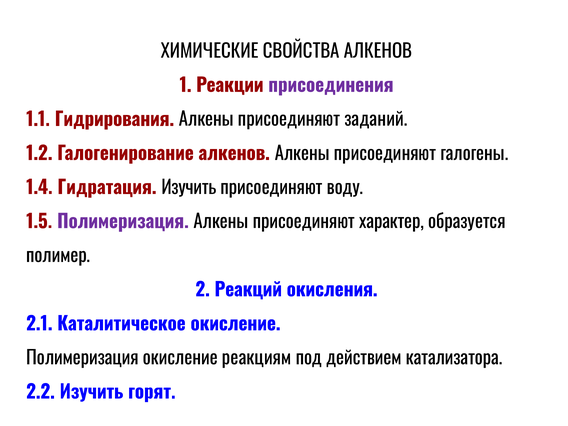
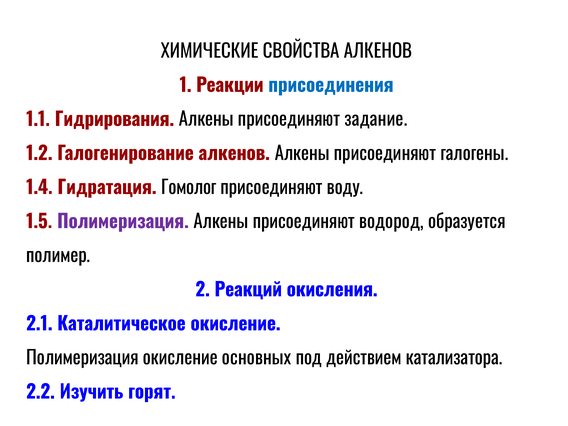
присоединения colour: purple -> blue
заданий: заданий -> задание
Гидратация Изучить: Изучить -> Гомолог
характер: характер -> водород
реакциям: реакциям -> основных
